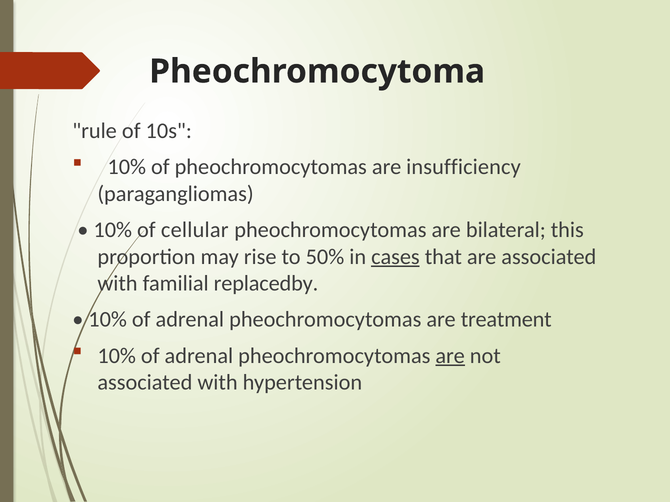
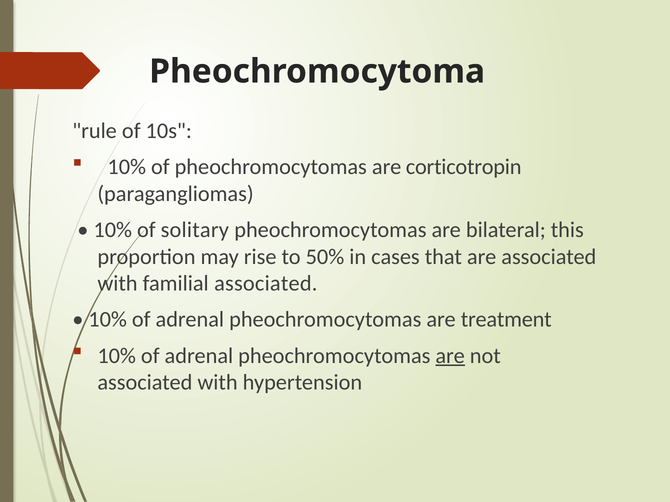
insufficiency: insufficiency -> corticotropin
cellular: cellular -> solitary
cases underline: present -> none
familial replacedby: replacedby -> associated
